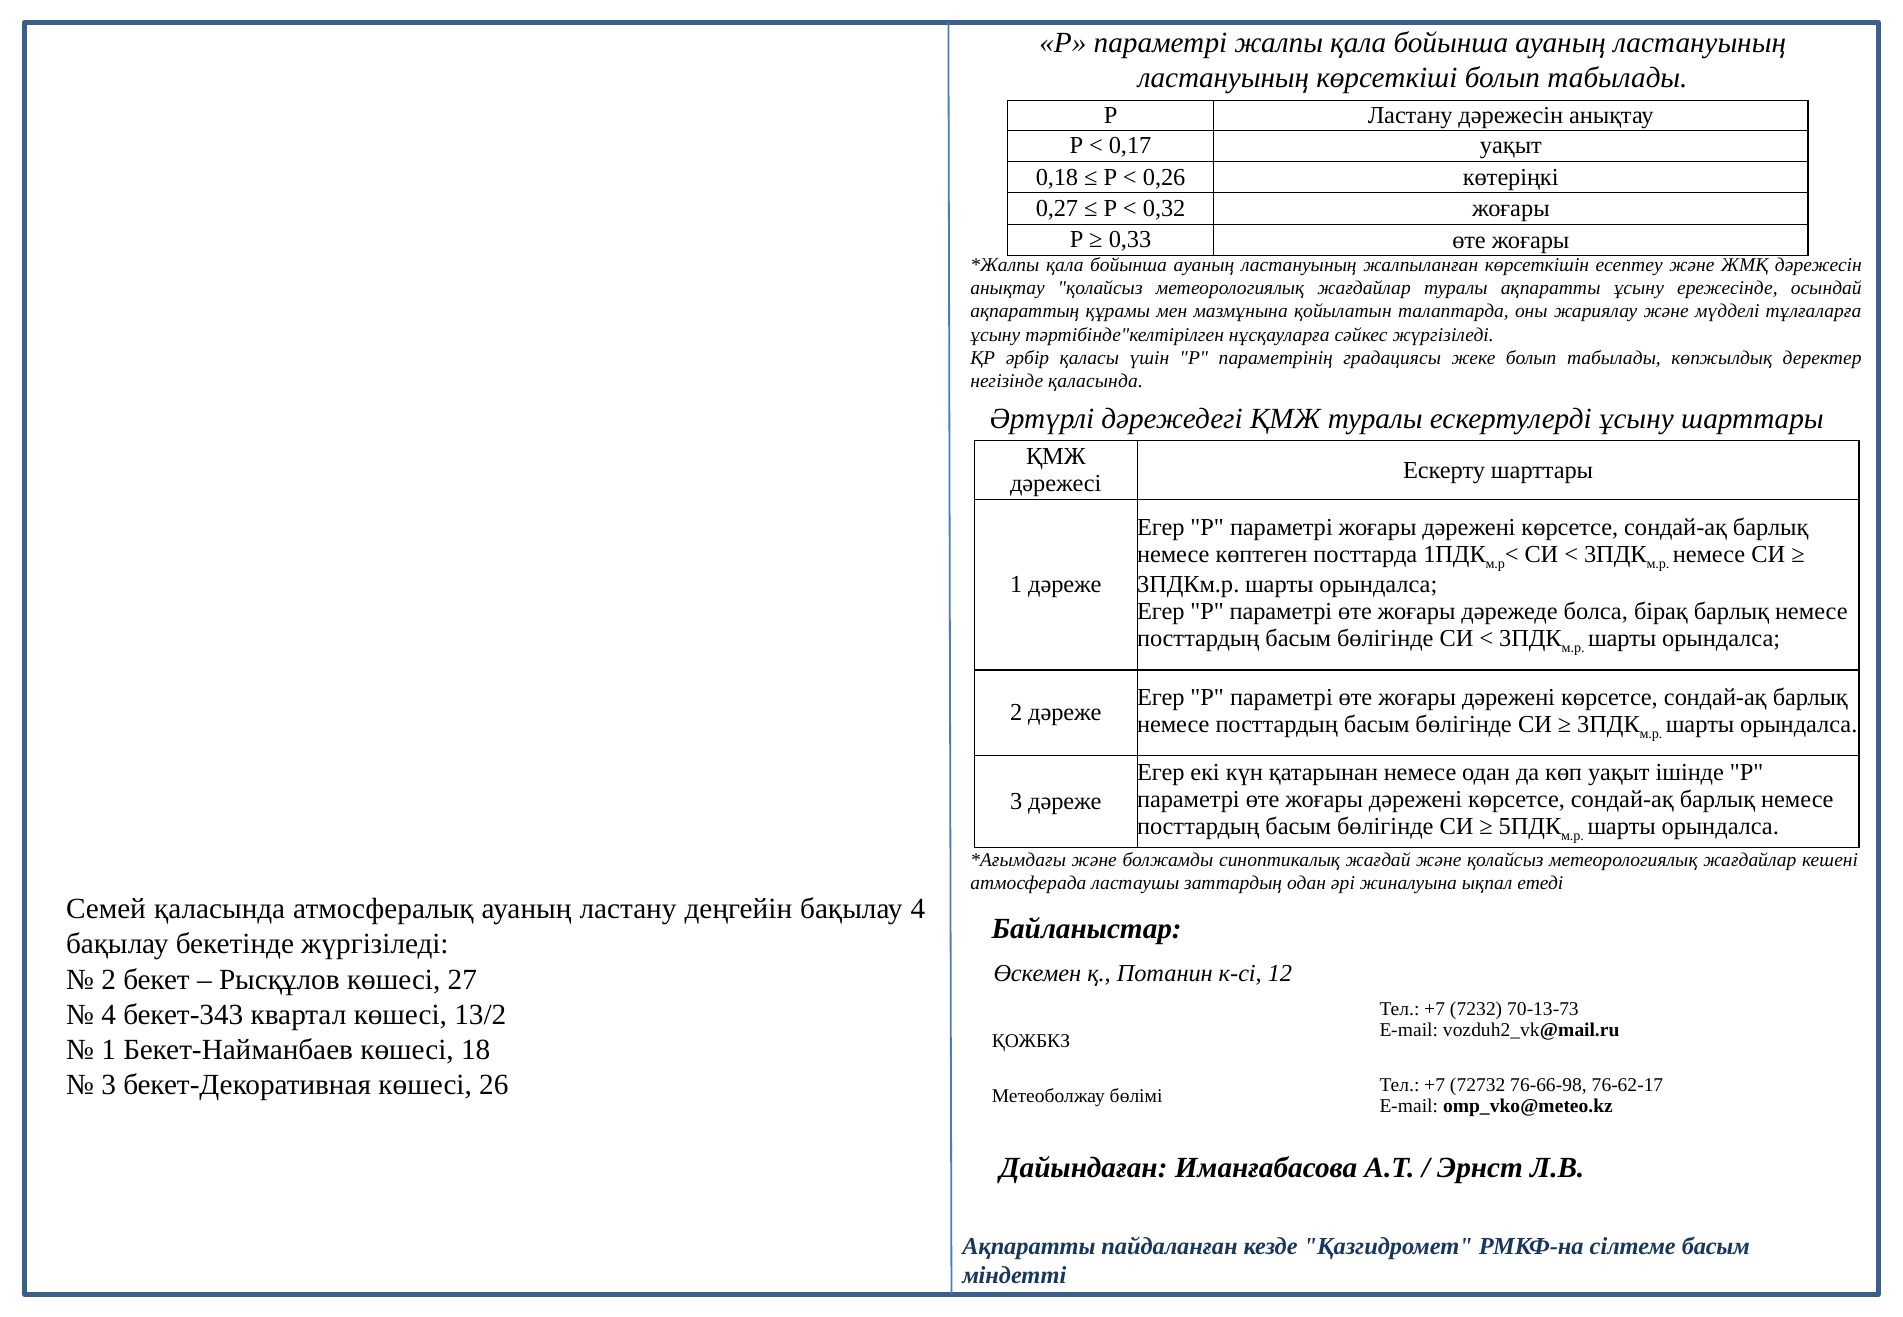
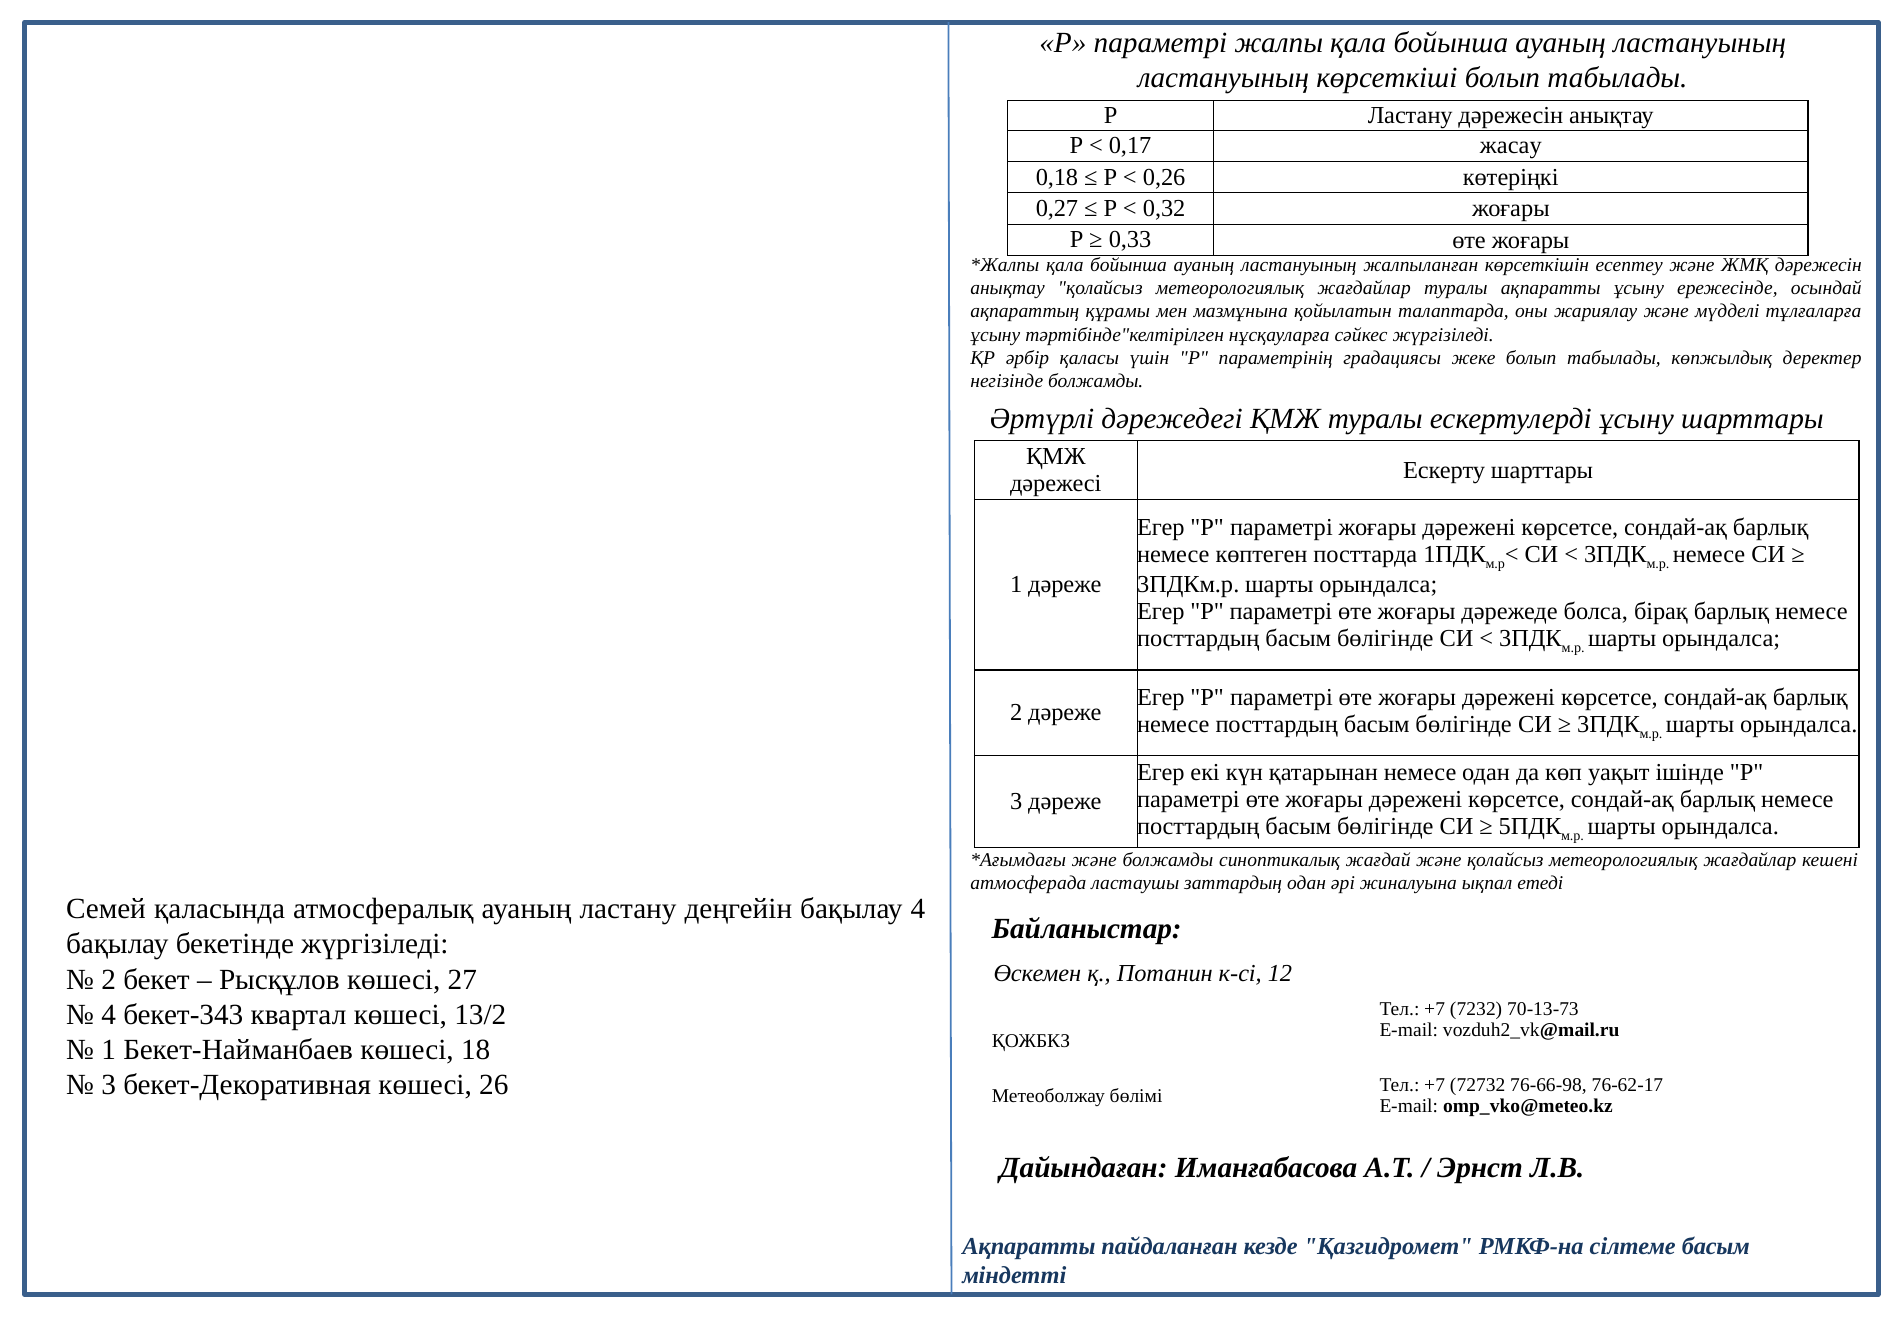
0,17 уақыт: уақыт -> жасау
негізінде қаласында: қаласында -> болжамды
